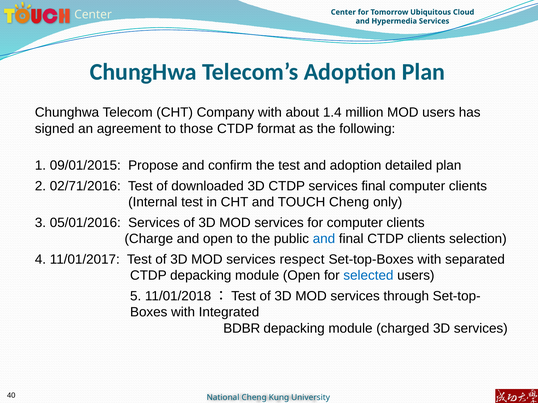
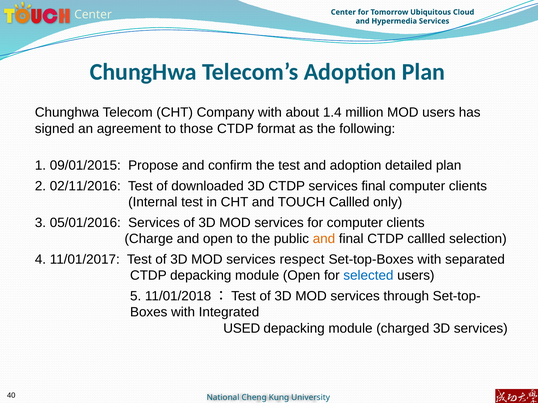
02/71/2016: 02/71/2016 -> 02/11/2016
TOUCH Cheng: Cheng -> Callled
and at (324, 239) colour: blue -> orange
CTDP clients: clients -> callled
BDBR: BDBR -> USED
